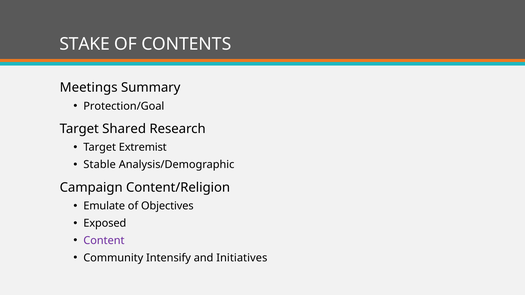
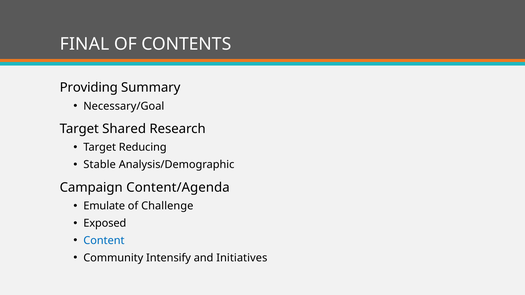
STAKE: STAKE -> FINAL
Meetings: Meetings -> Providing
Protection/Goal: Protection/Goal -> Necessary/Goal
Extremist: Extremist -> Reducing
Content/Religion: Content/Religion -> Content/Agenda
Objectives: Objectives -> Challenge
Content colour: purple -> blue
